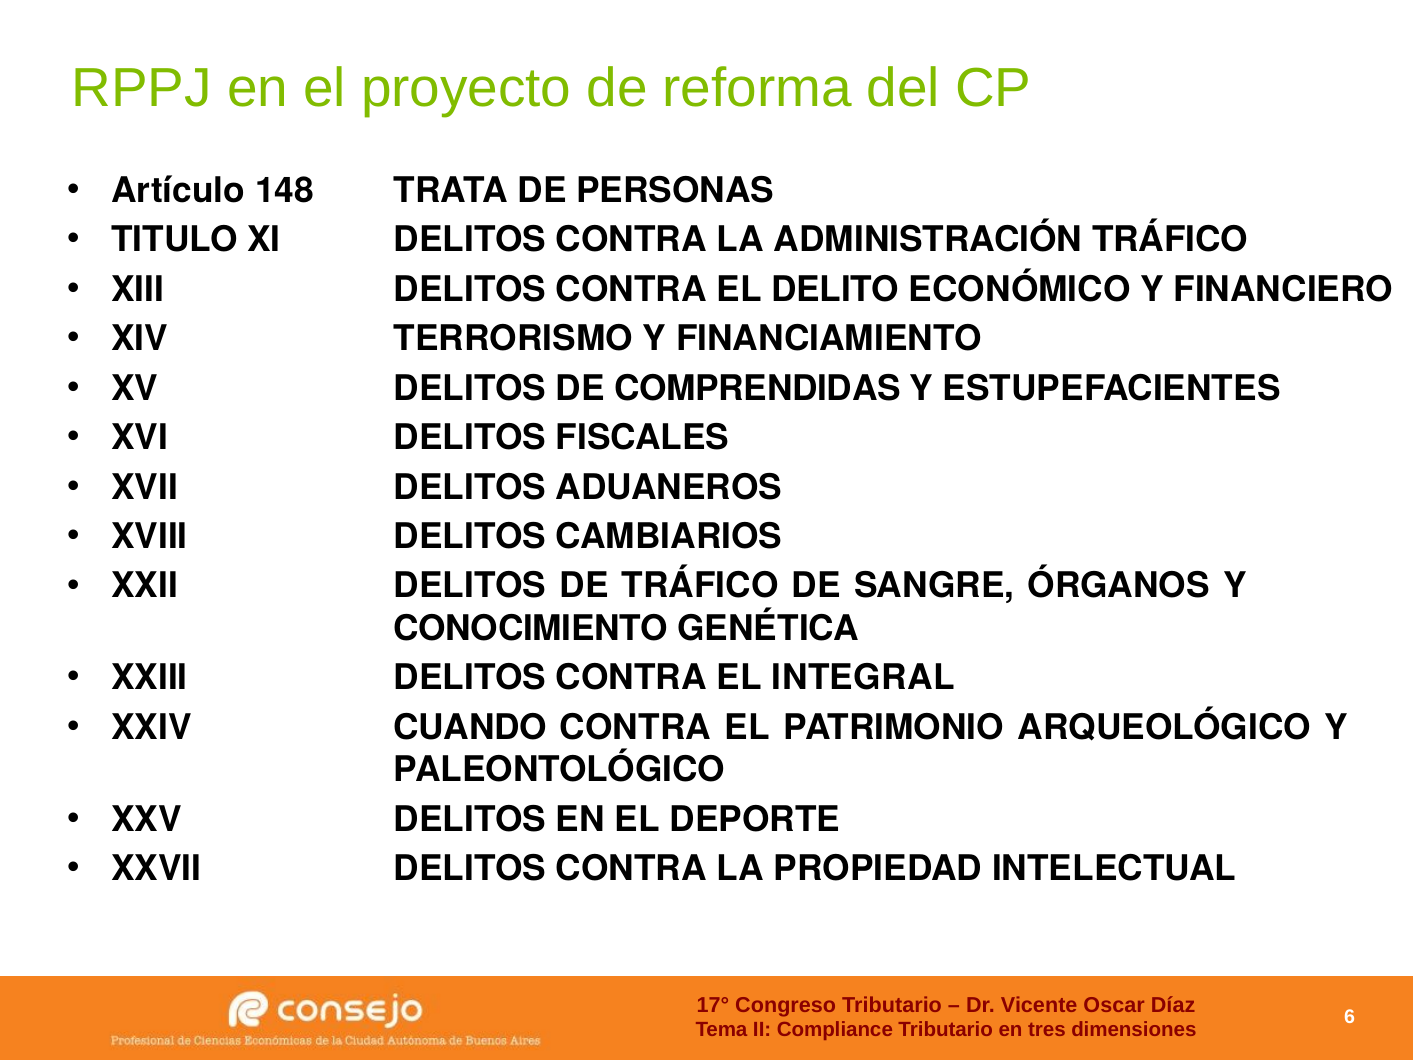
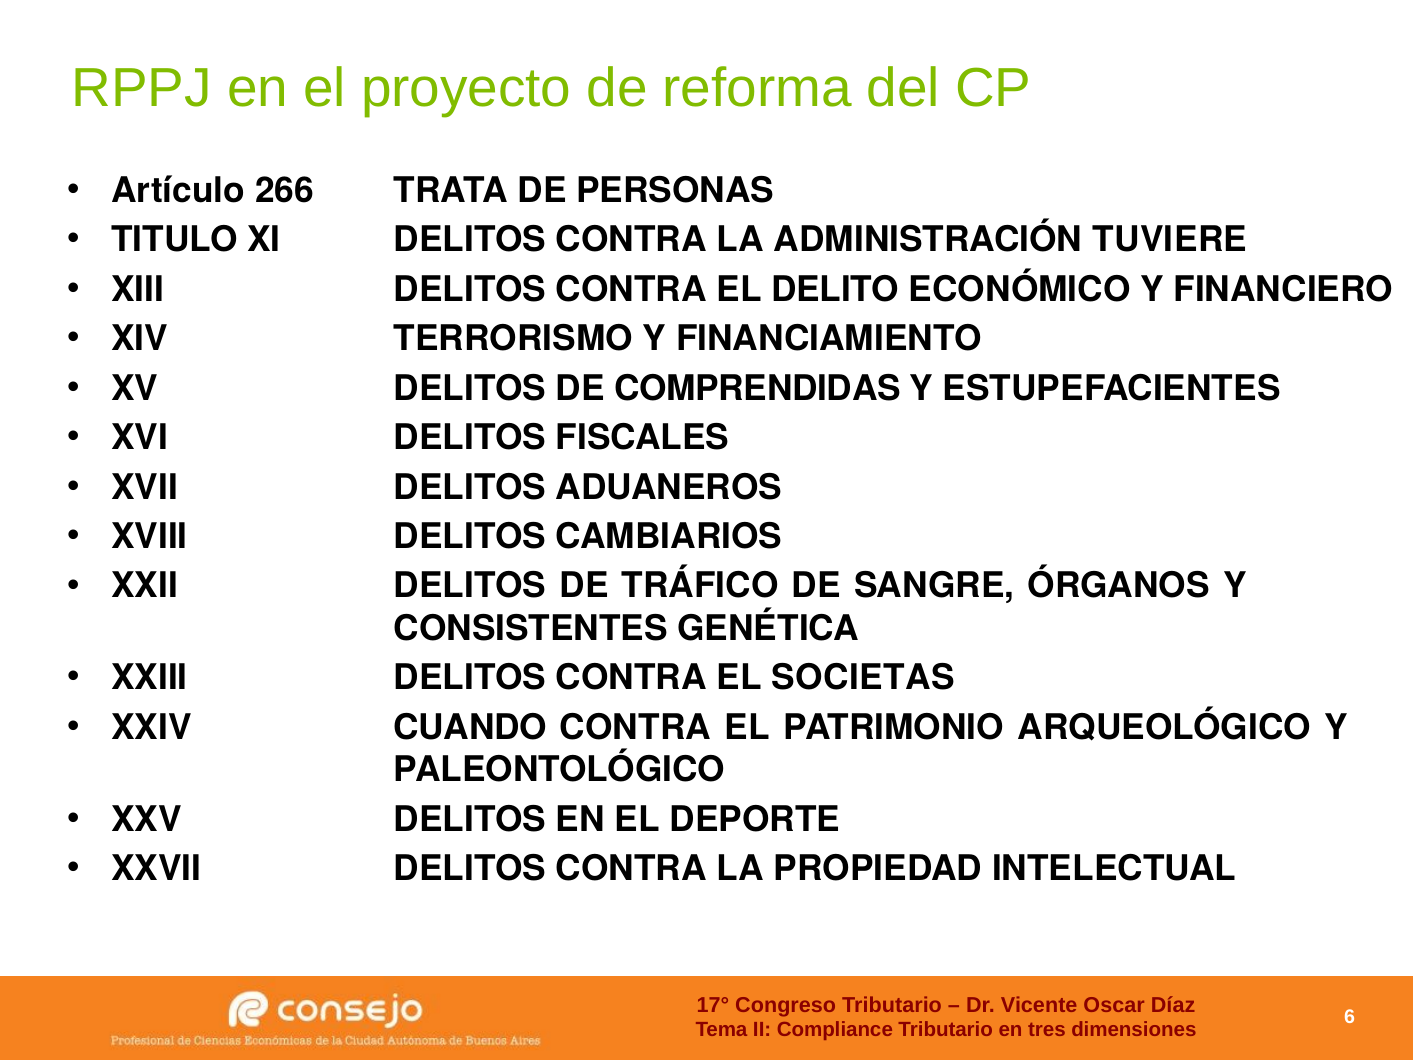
148: 148 -> 266
ADMINISTRACIÓN TRÁFICO: TRÁFICO -> TUVIERE
CONOCIMIENTO: CONOCIMIENTO -> CONSISTENTES
INTEGRAL: INTEGRAL -> SOCIETAS
